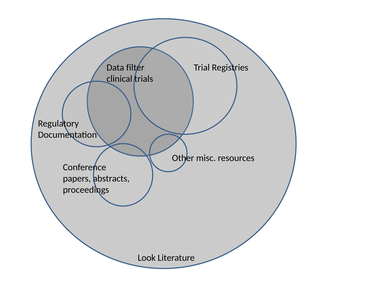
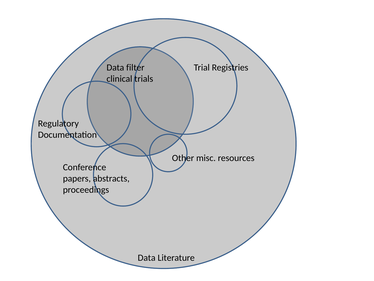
Look at (147, 257): Look -> Data
